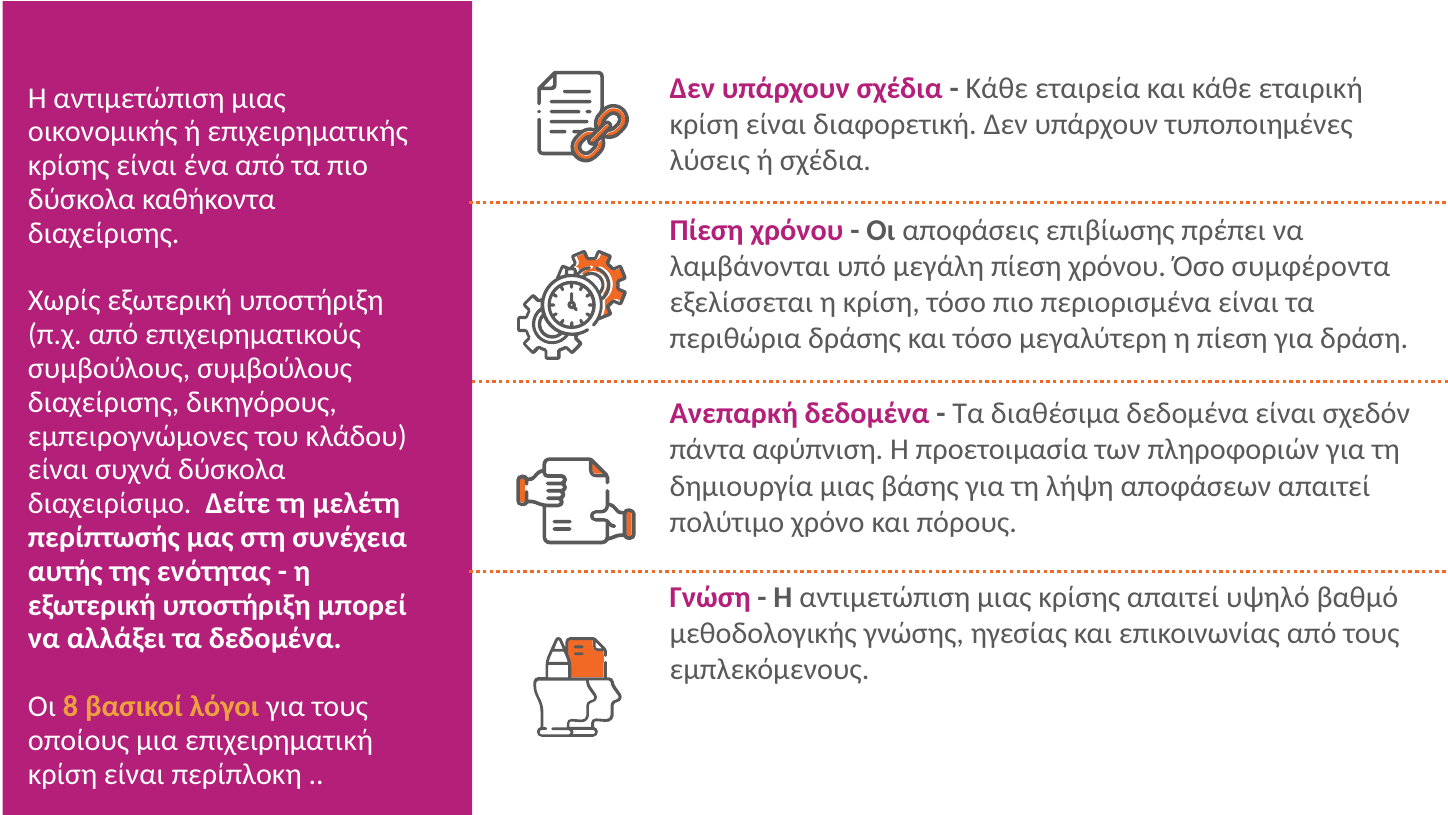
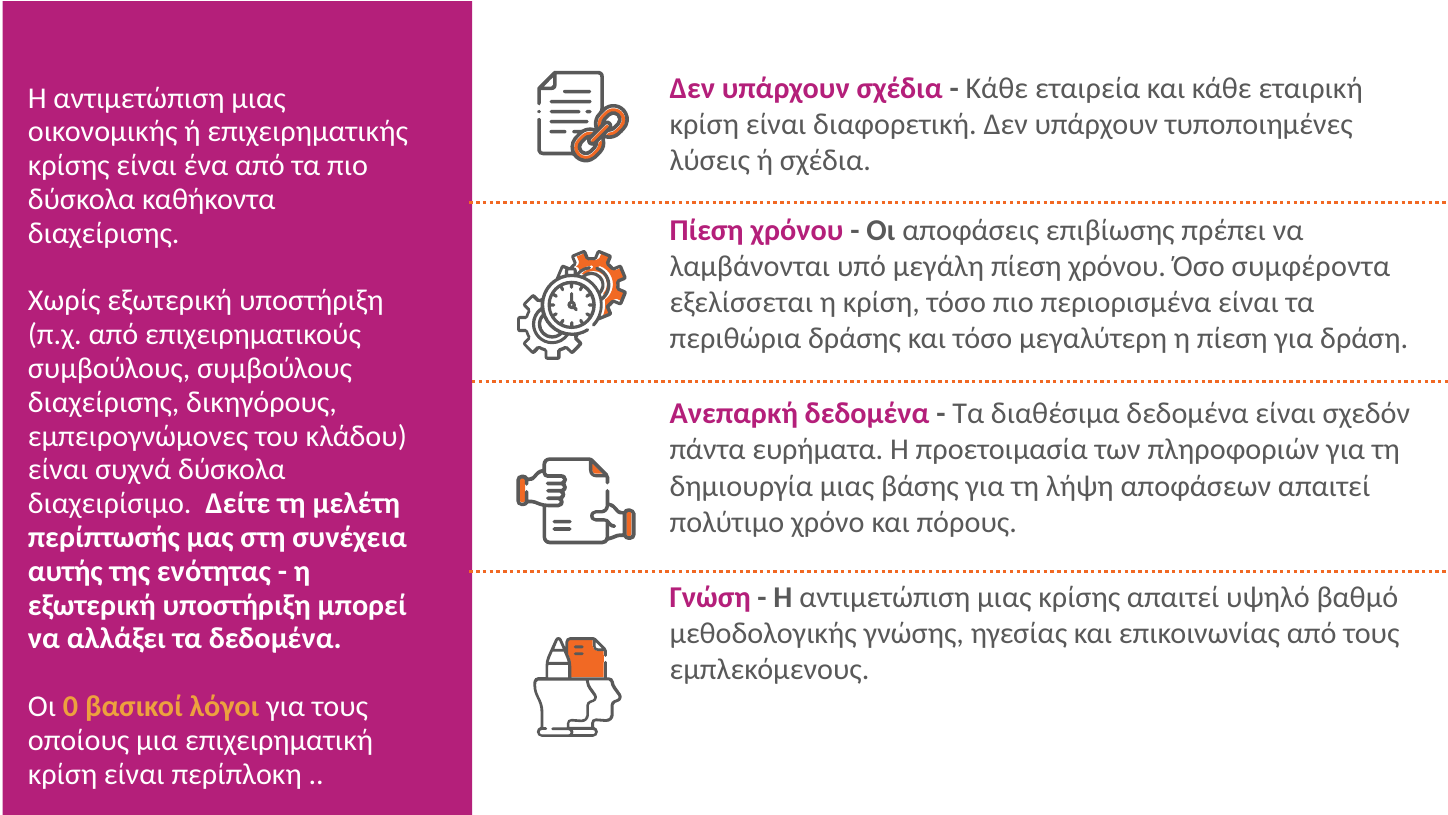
αφύπνιση: αφύπνιση -> ευρήματα
8: 8 -> 0
